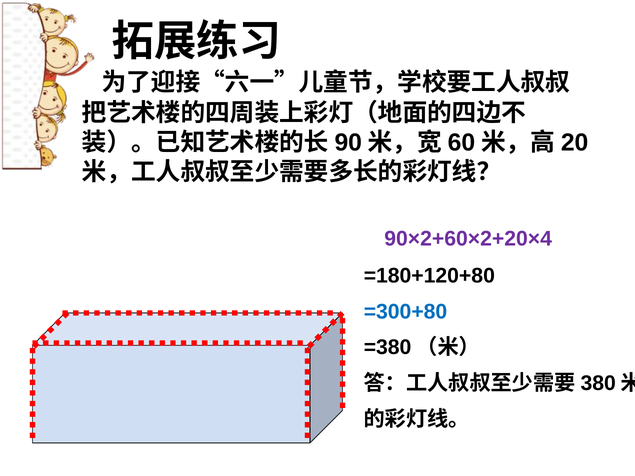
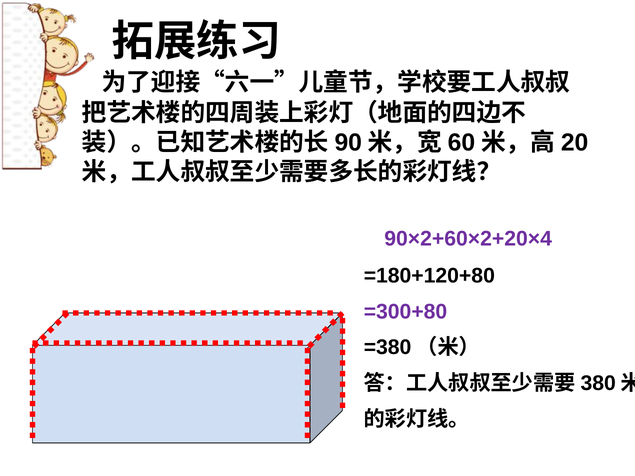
=300+80 colour: blue -> purple
